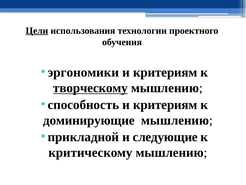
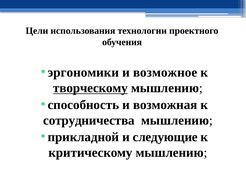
Цели underline: present -> none
критериям at (165, 72): критериям -> возможное
способность и критериям: критериям -> возможная
доминирующие: доминирующие -> сотрудничества
